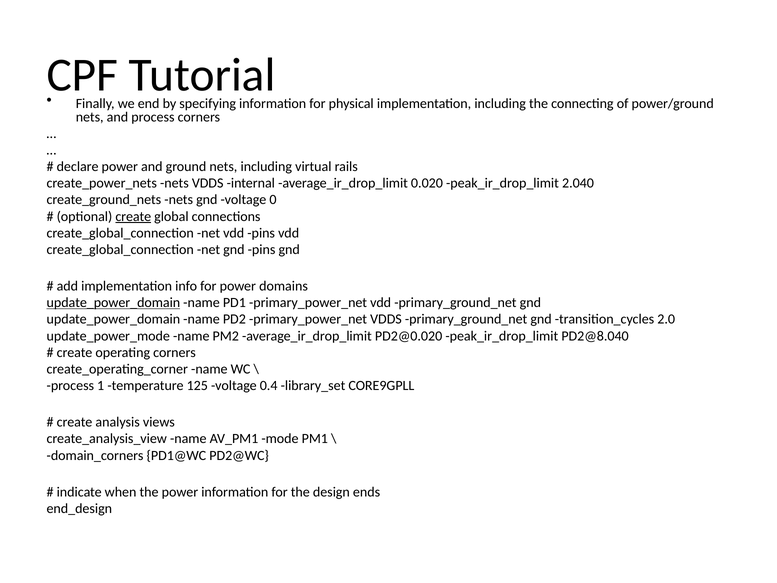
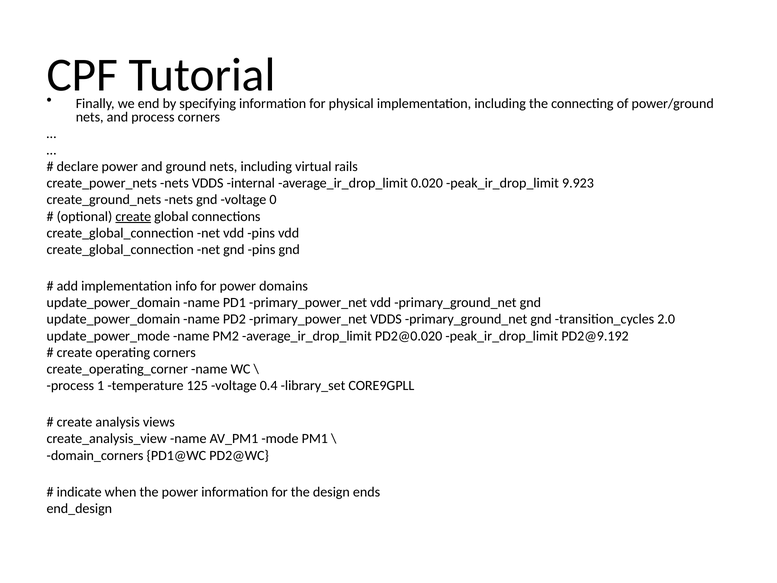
2.040: 2.040 -> 9.923
update_power_domain at (113, 303) underline: present -> none
PD2@8.040: PD2@8.040 -> PD2@9.192
